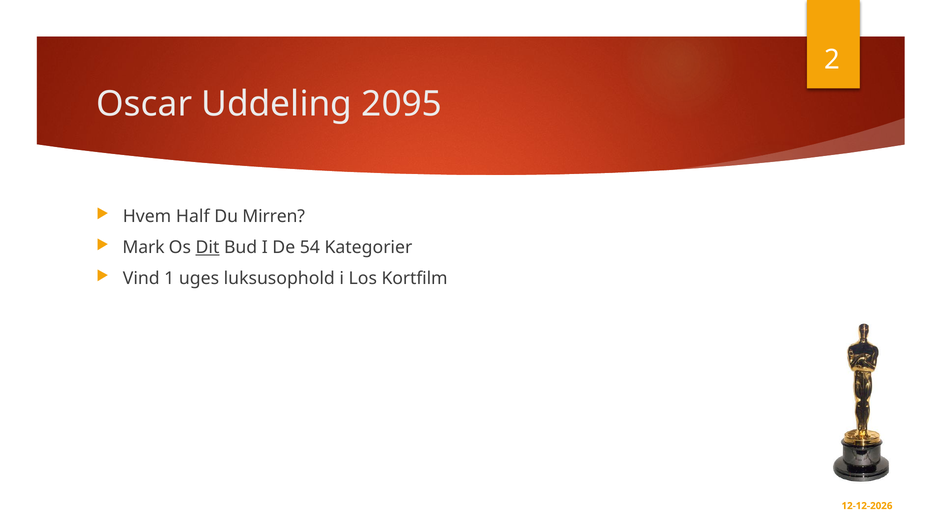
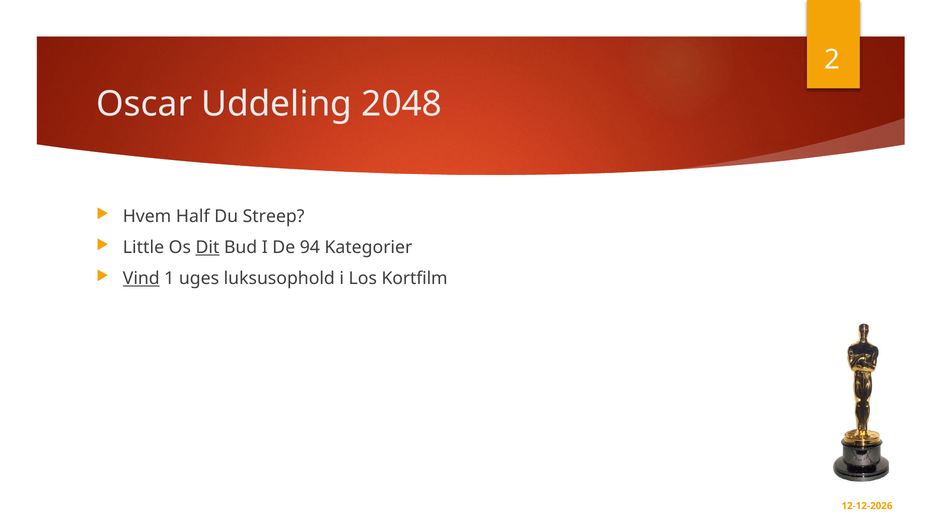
2095: 2095 -> 2048
Mirren: Mirren -> Streep
Mark: Mark -> Little
54: 54 -> 94
Vind underline: none -> present
